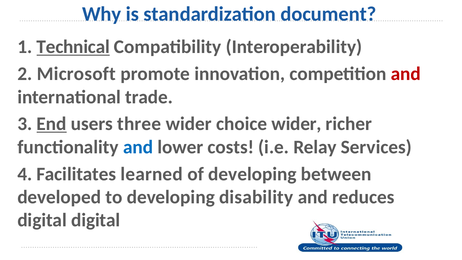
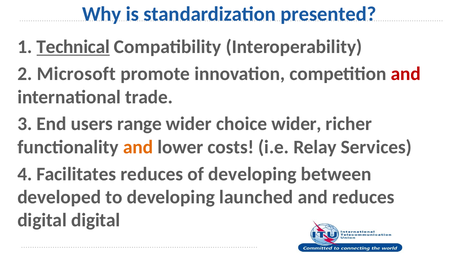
document: document -> presented
End underline: present -> none
three: three -> range
and at (138, 147) colour: blue -> orange
Facilitates learned: learned -> reduces
disability: disability -> launched
